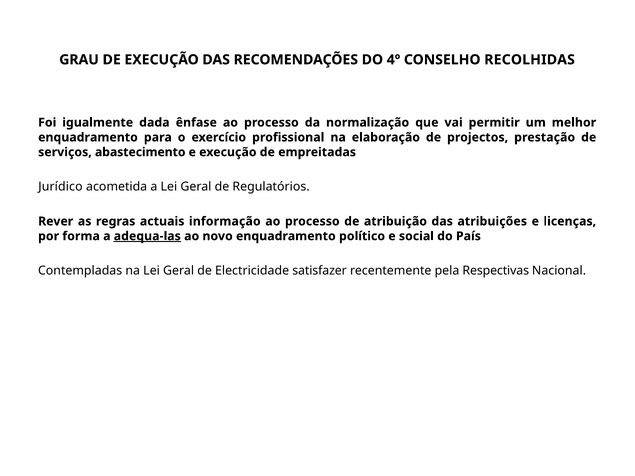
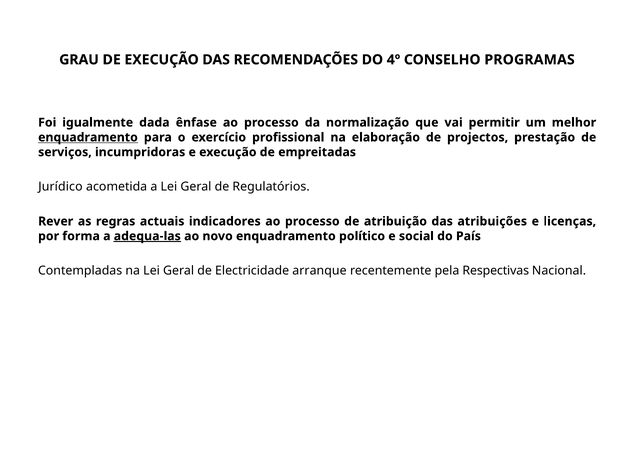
RECOLHIDAS: RECOLHIDAS -> PROGRAMAS
enquadramento at (88, 137) underline: none -> present
abastecimento: abastecimento -> incumpridoras
informação: informação -> indicadores
satisfazer: satisfazer -> arranque
